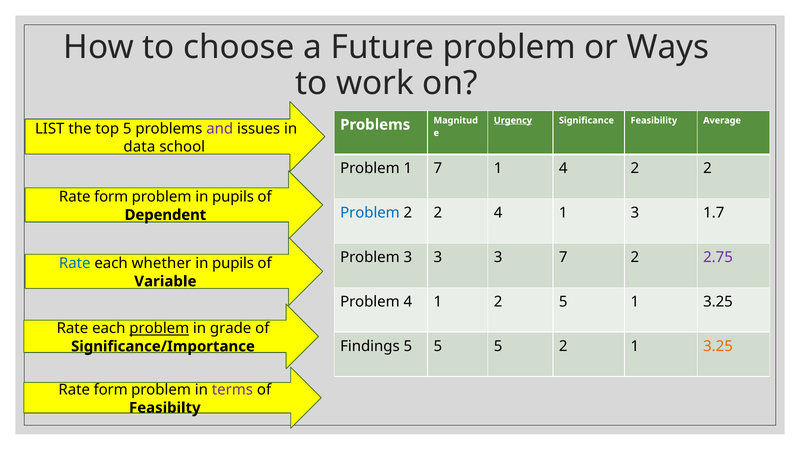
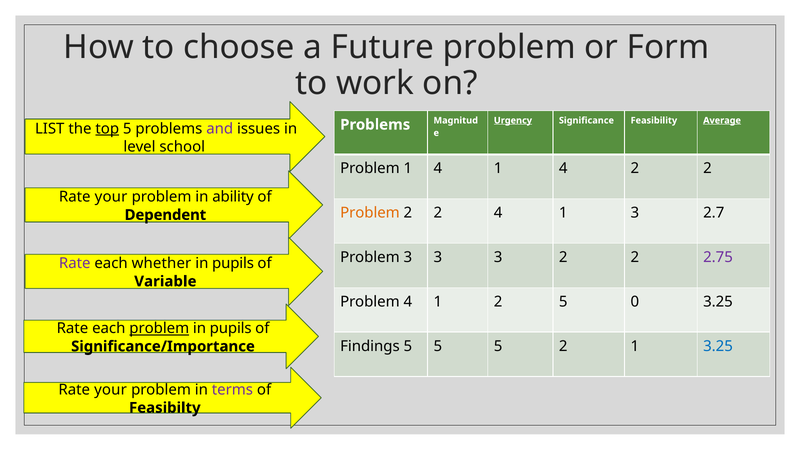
Ways: Ways -> Form
Average underline: none -> present
top underline: none -> present
data: data -> level
Problem 1 7: 7 -> 4
form at (111, 197): form -> your
problem in pupils: pupils -> ability
Problem at (370, 213) colour: blue -> orange
1.7: 1.7 -> 2.7
3 7: 7 -> 2
Rate at (75, 263) colour: blue -> purple
5 1: 1 -> 0
grade at (231, 328): grade -> pupils
3.25 at (718, 346) colour: orange -> blue
form at (111, 390): form -> your
